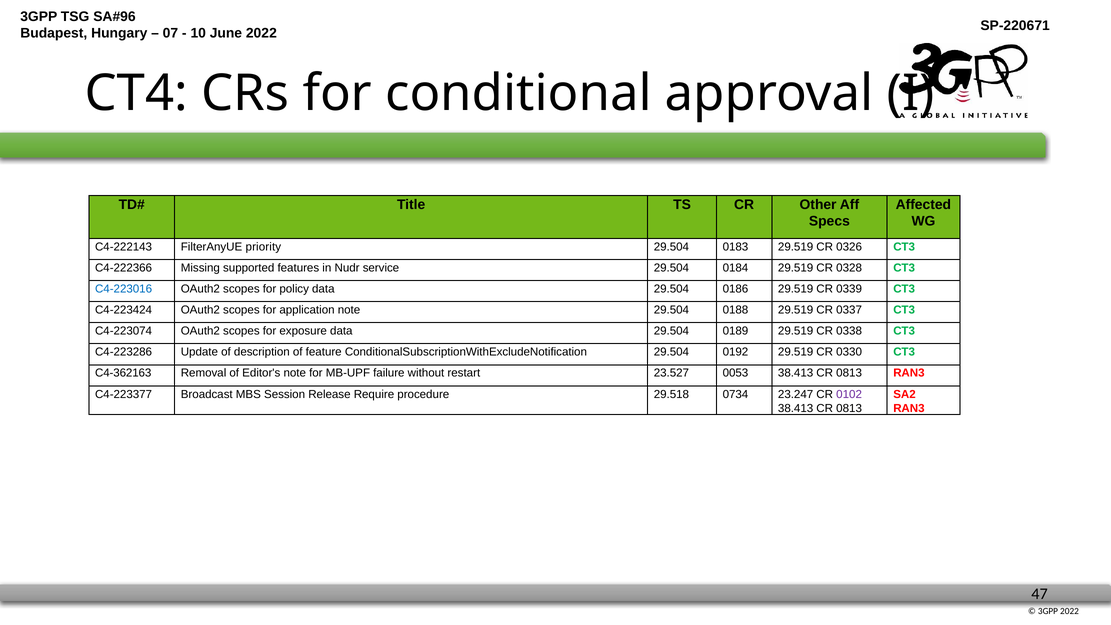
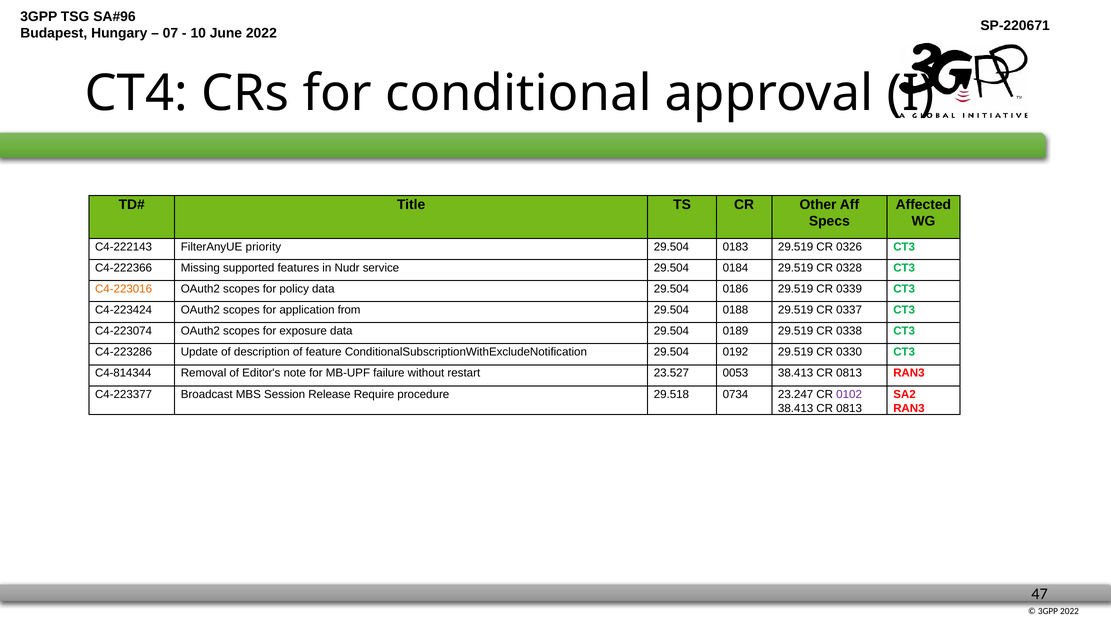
C4-223016 colour: blue -> orange
application note: note -> from
C4-362163: C4-362163 -> C4-814344
